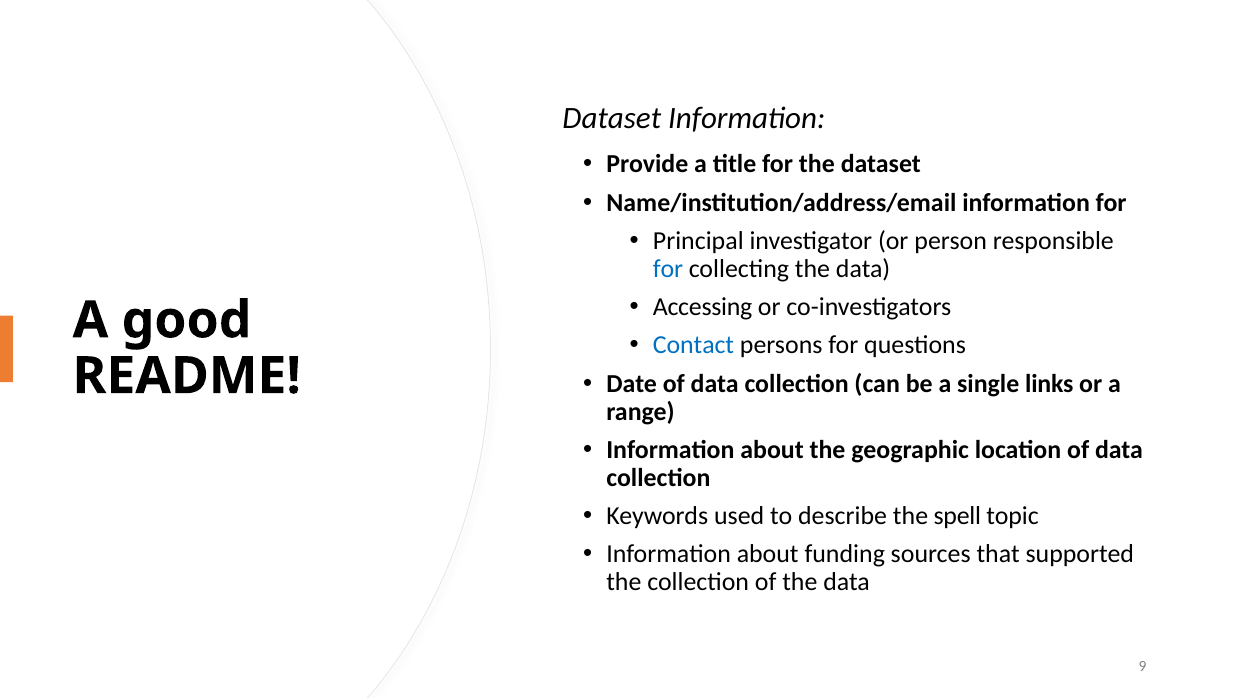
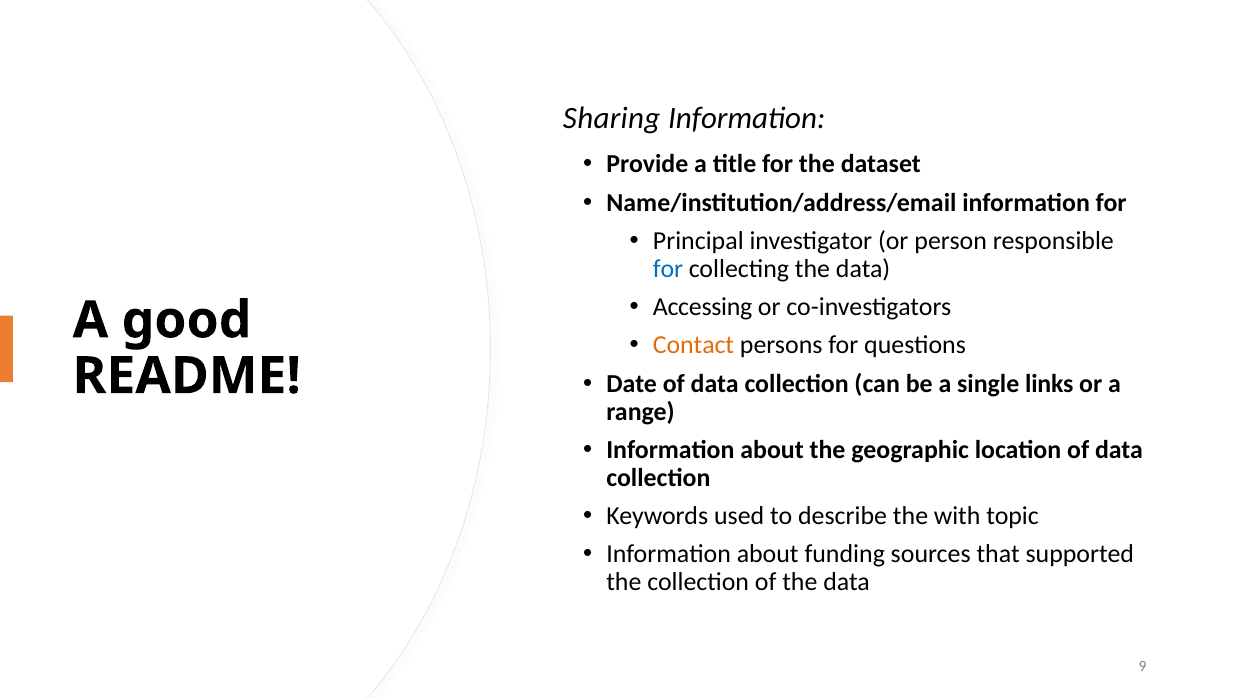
Dataset at (612, 118): Dataset -> Sharing
Contact colour: blue -> orange
spell: spell -> with
